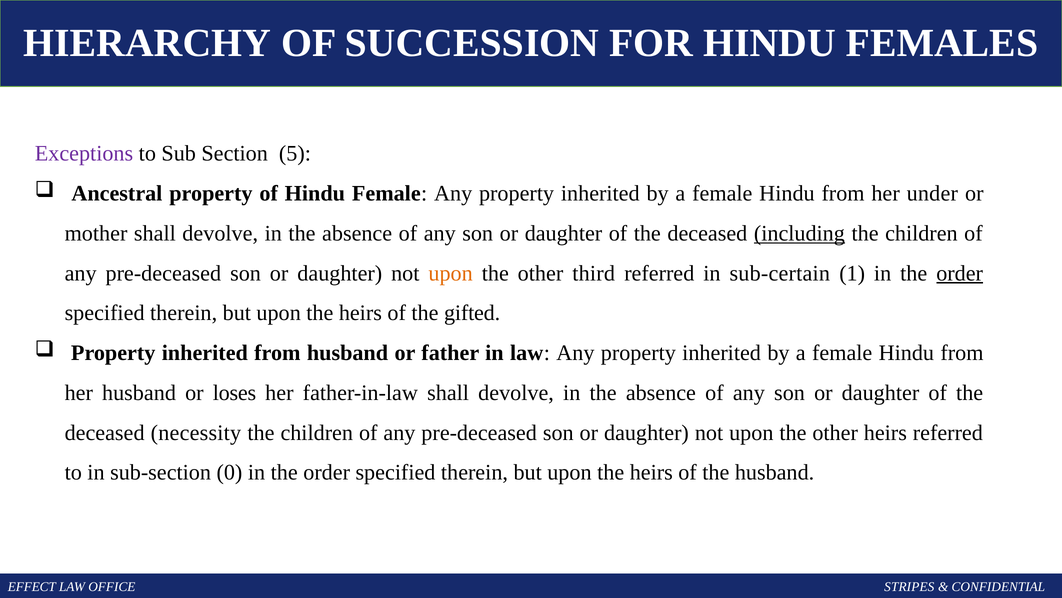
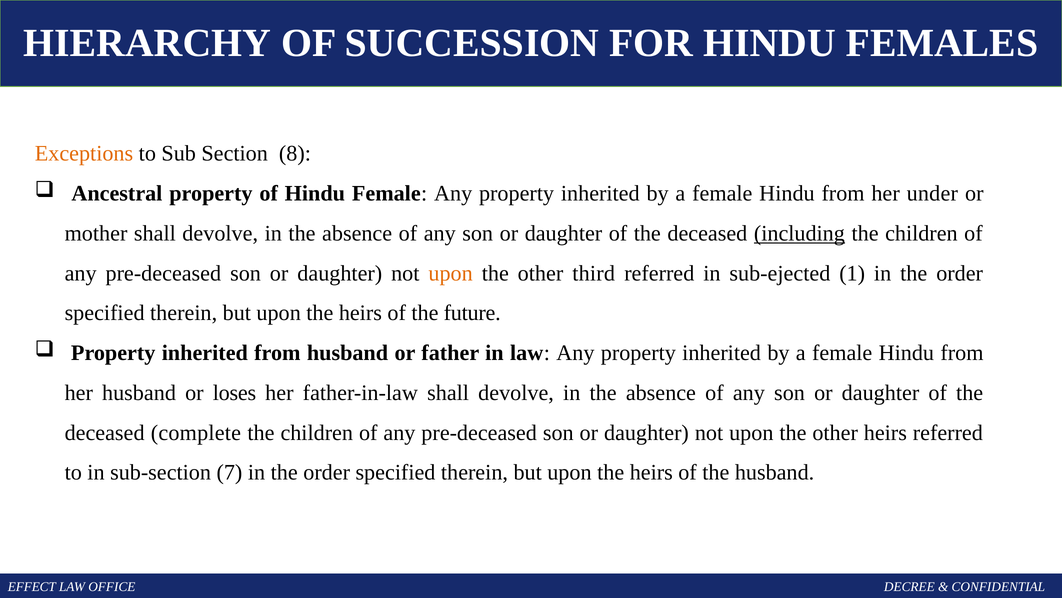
Exceptions colour: purple -> orange
5: 5 -> 8
sub-certain: sub-certain -> sub-ejected
order at (960, 273) underline: present -> none
gifted: gifted -> future
necessity: necessity -> complete
0: 0 -> 7
STRIPES: STRIPES -> DECREE
